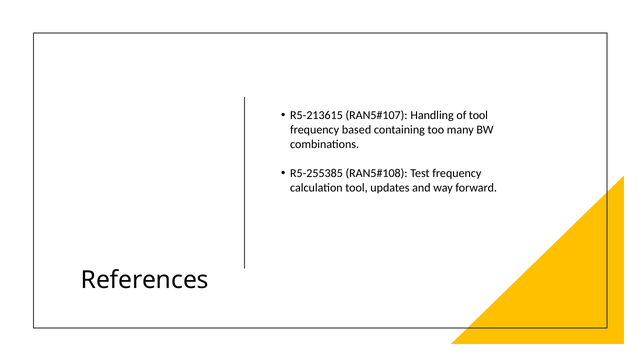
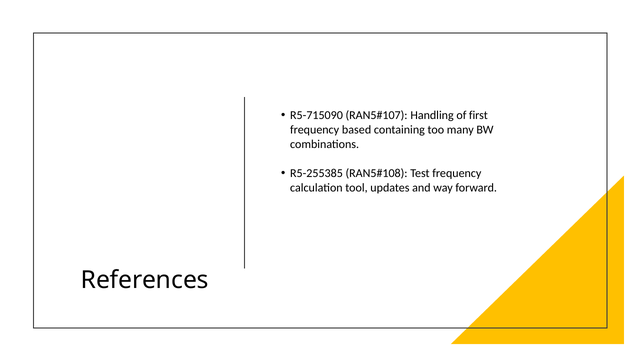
R5-213615: R5-213615 -> R5-715090
of tool: tool -> first
